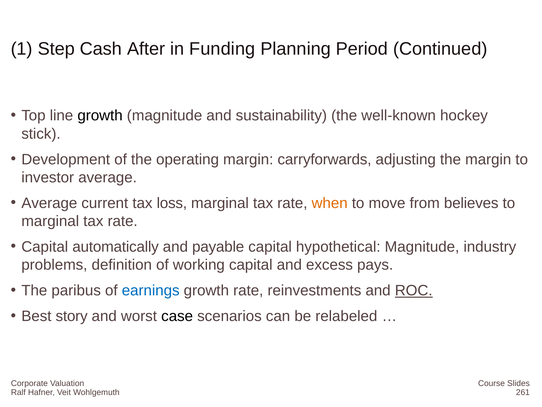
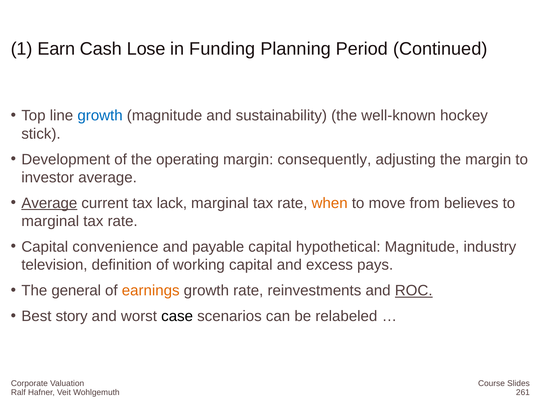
Step: Step -> Earn
After: After -> Lose
growth at (100, 116) colour: black -> blue
carryforwards: carryforwards -> consequently
Average at (49, 203) underline: none -> present
loss: loss -> lack
automatically: automatically -> convenience
problems: problems -> television
paribus: paribus -> general
earnings colour: blue -> orange
